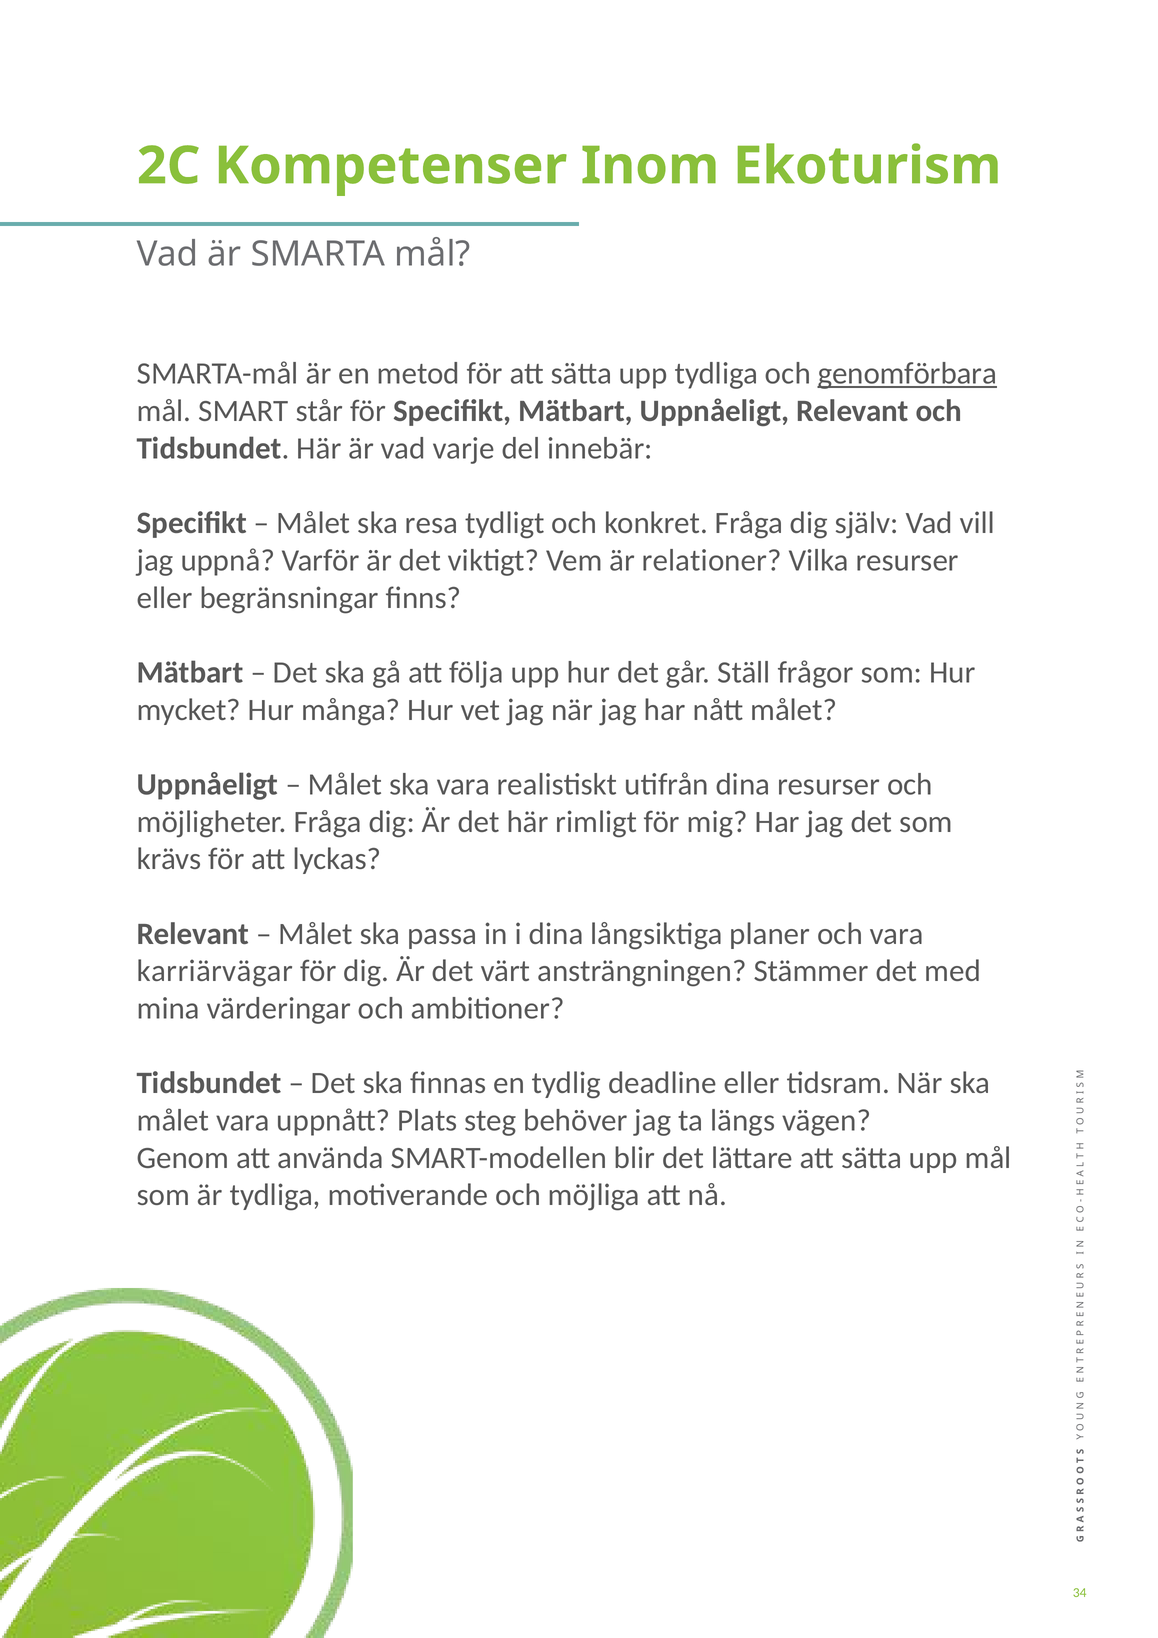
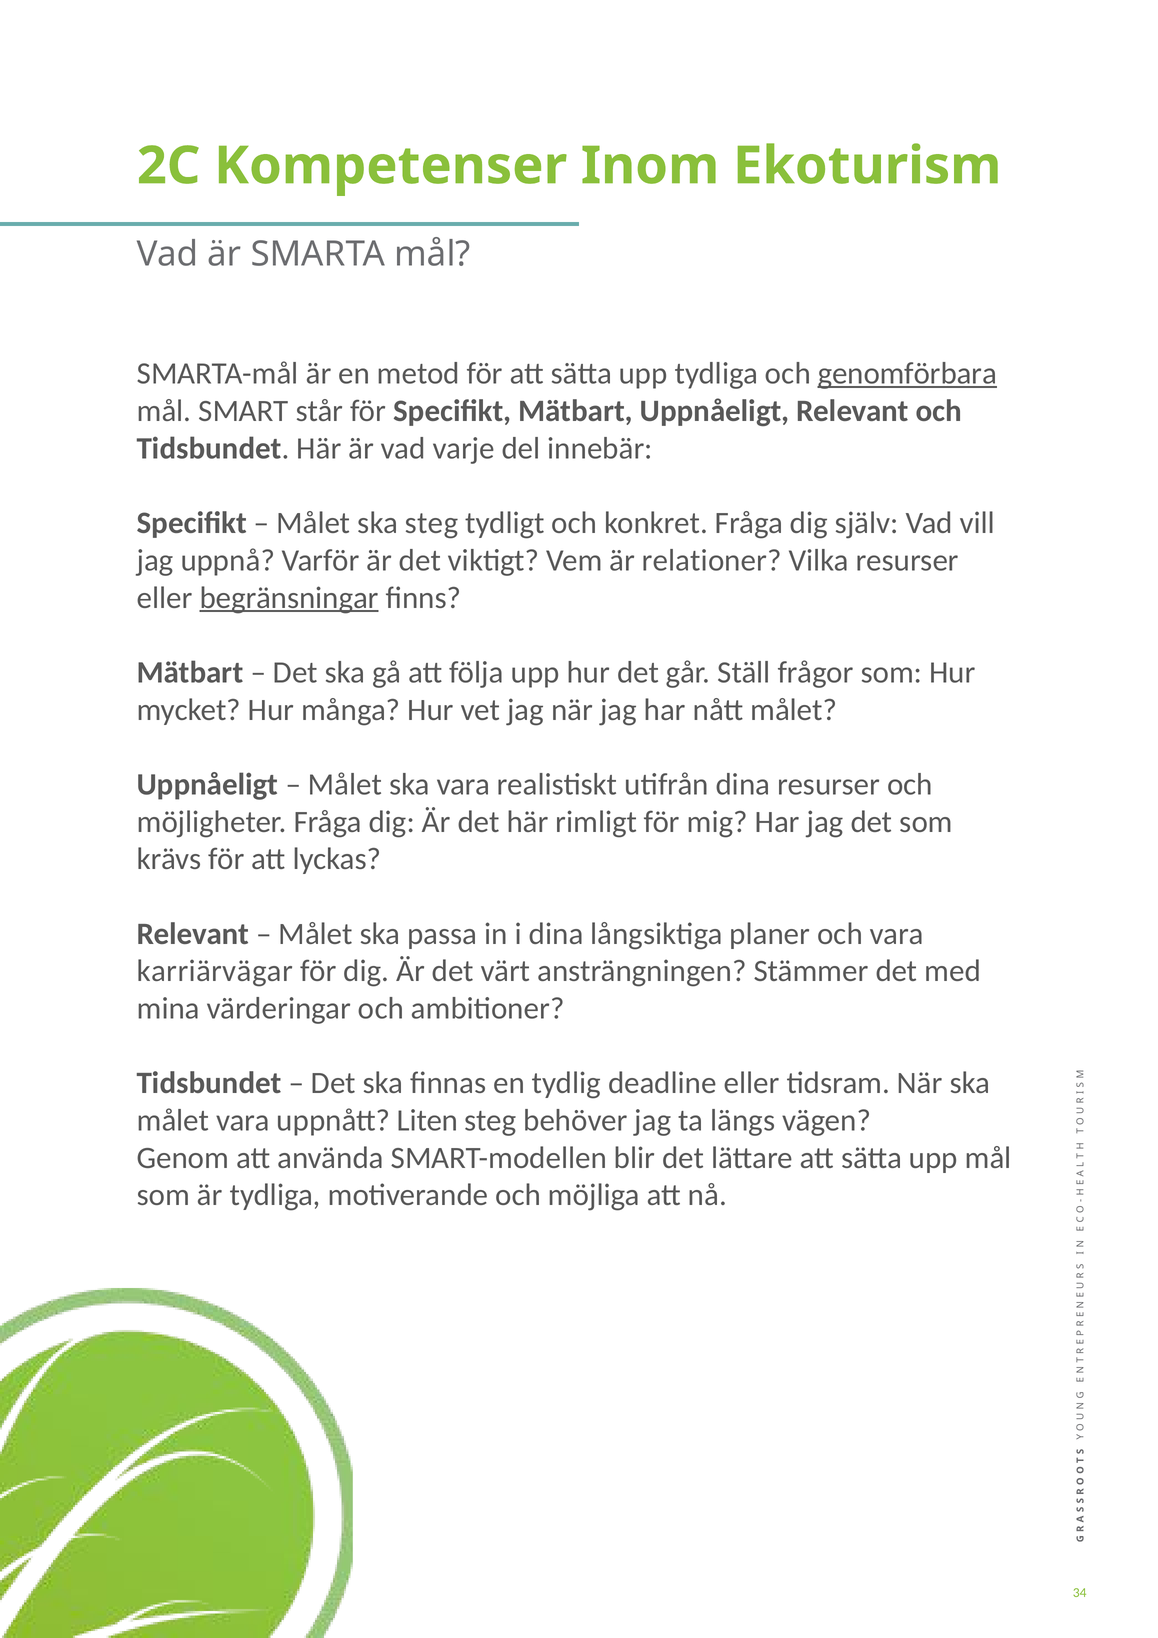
ska resa: resa -> steg
begränsningar underline: none -> present
Plats: Plats -> Liten
